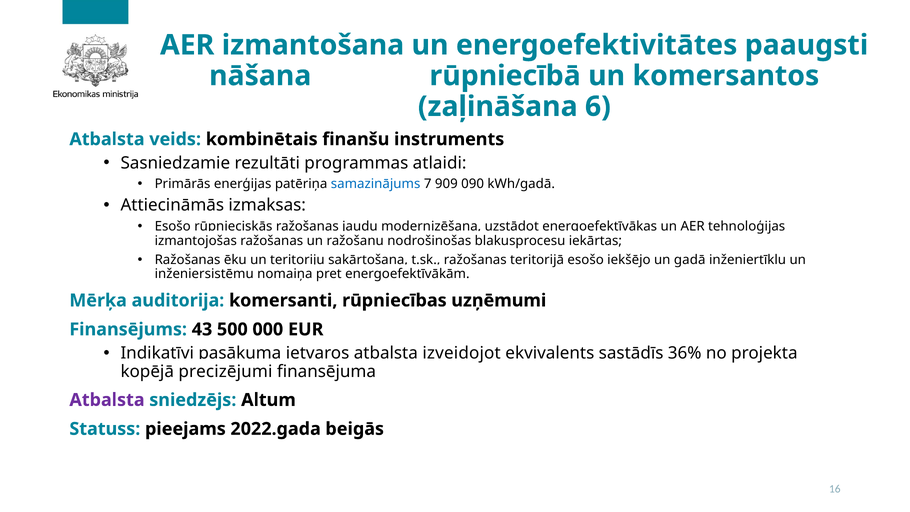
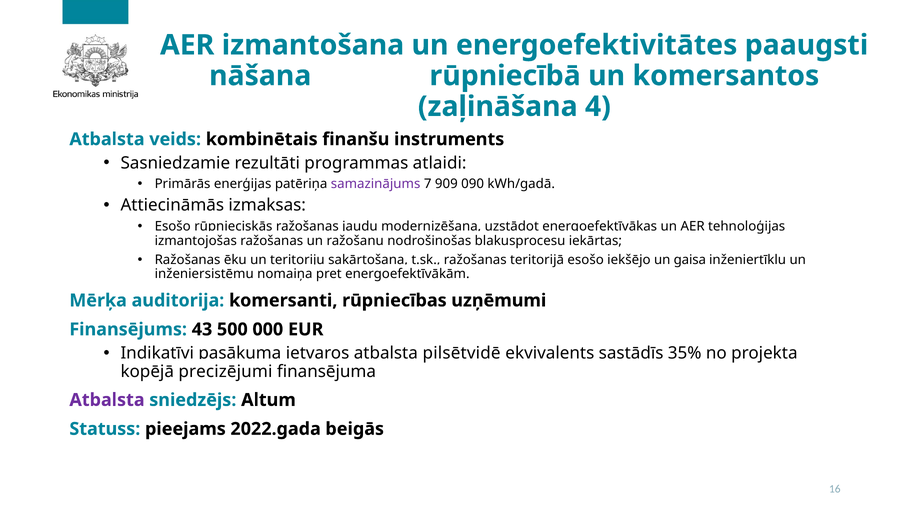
6: 6 -> 4
samazinājums colour: blue -> purple
gadā: gadā -> gaisa
izveidojot: izveidojot -> pilsētvidē
36%: 36% -> 35%
